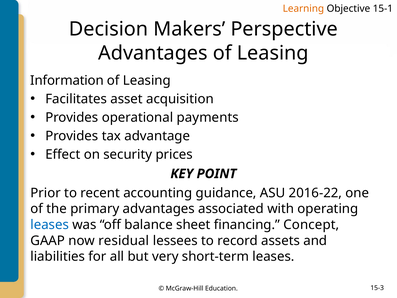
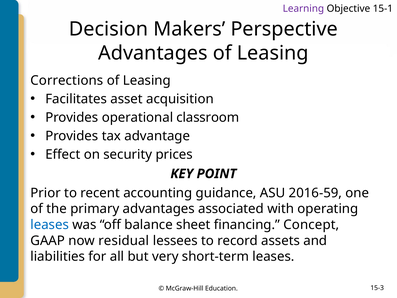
Learning colour: orange -> purple
Information: Information -> Corrections
payments: payments -> classroom
2016-22: 2016-22 -> 2016-59
